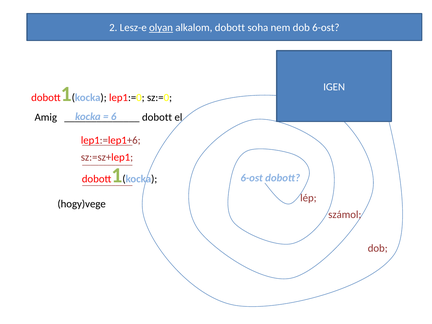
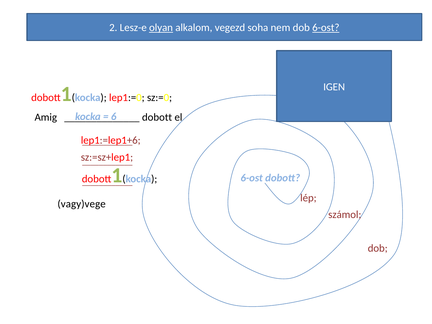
alkalom dobott: dobott -> vegezd
6-ost at (326, 28) underline: none -> present
hogy)vege: hogy)vege -> vagy)vege
